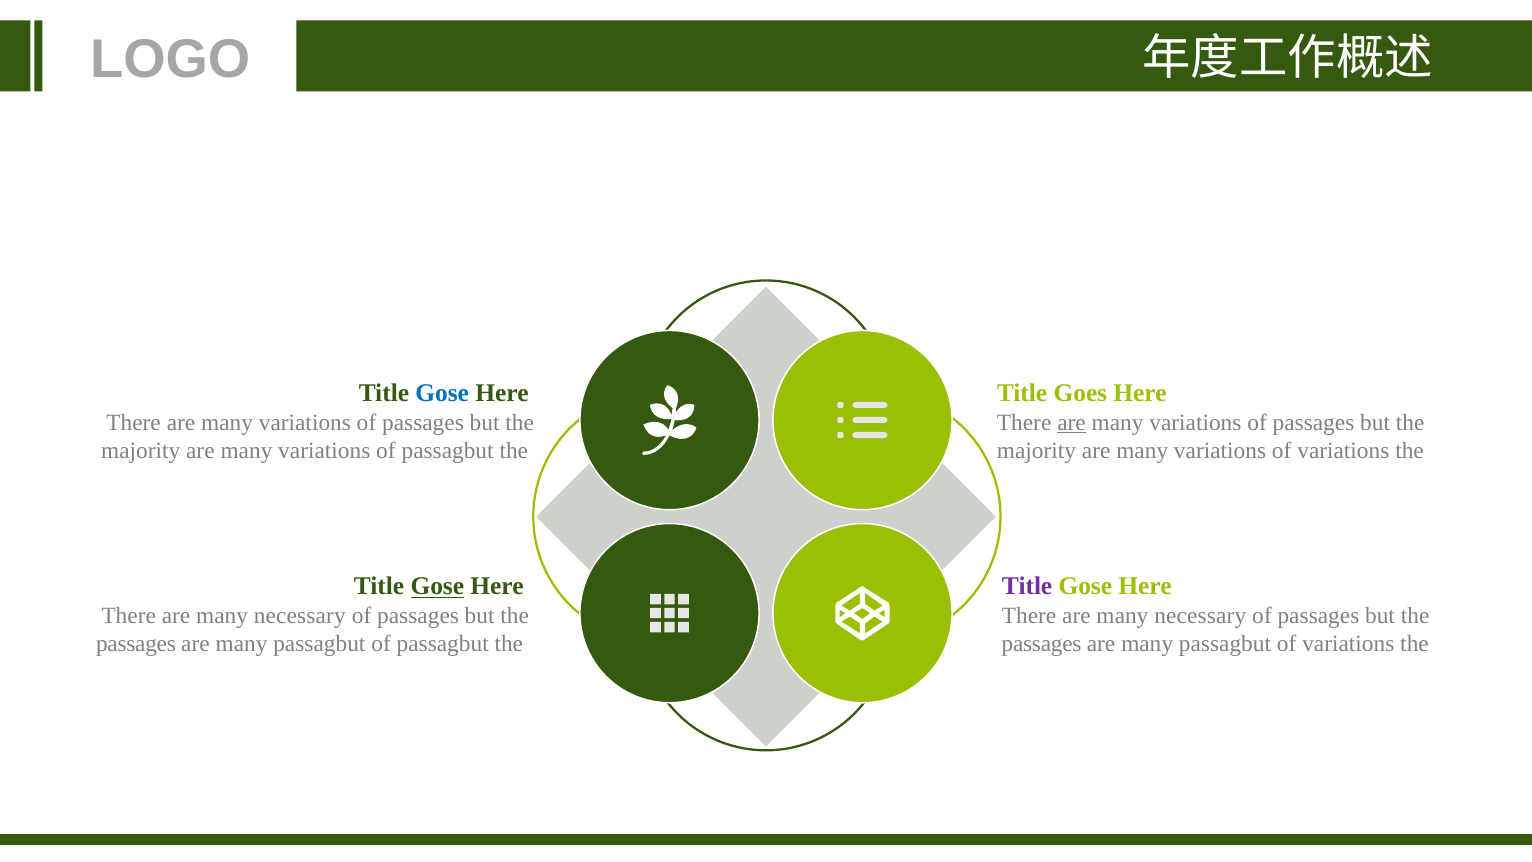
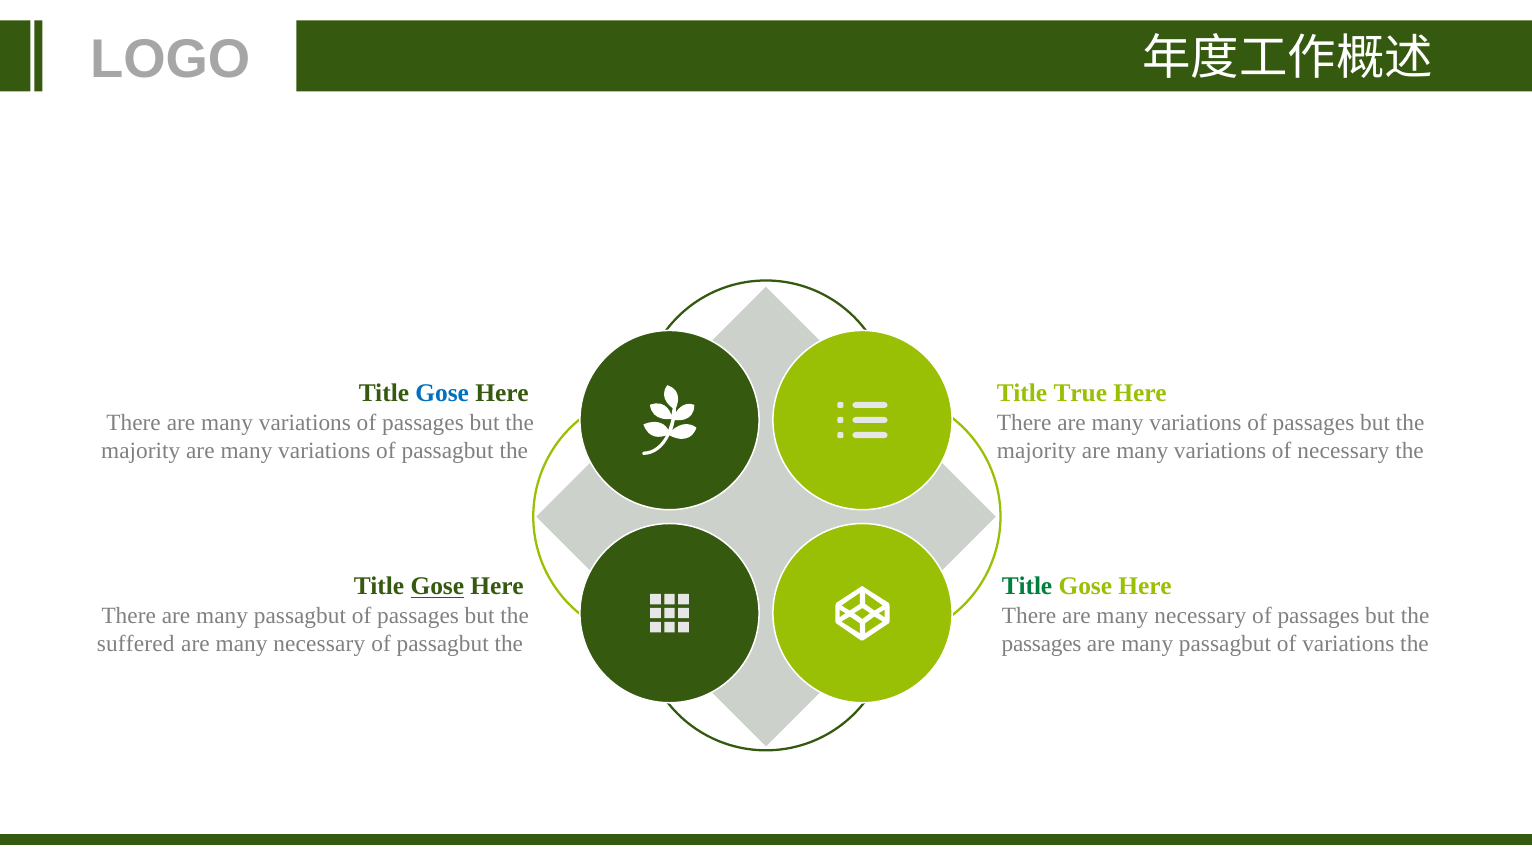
Goes: Goes -> True
are at (1072, 422) underline: present -> none
variations of variations: variations -> necessary
Title at (1027, 586) colour: purple -> green
necessary at (300, 615): necessary -> passagbut
passages at (136, 643): passages -> suffered
passagbut at (319, 643): passagbut -> necessary
